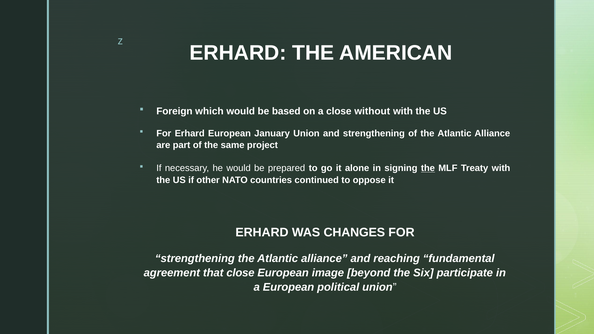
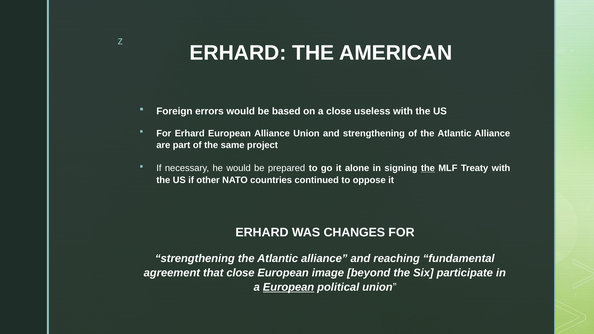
which: which -> errors
without: without -> useless
European January: January -> Alliance
European at (289, 287) underline: none -> present
